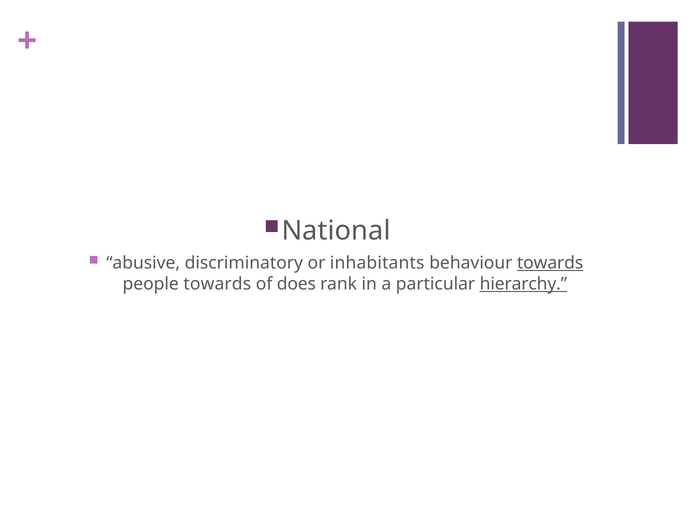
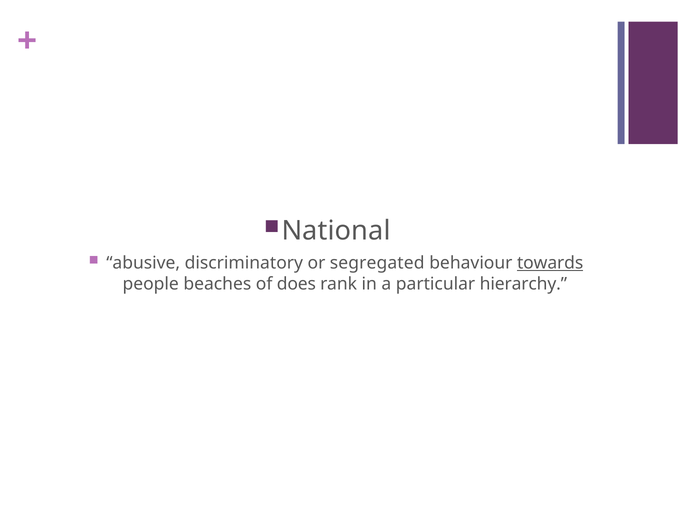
inhabitants: inhabitants -> segregated
people towards: towards -> beaches
hierarchy underline: present -> none
